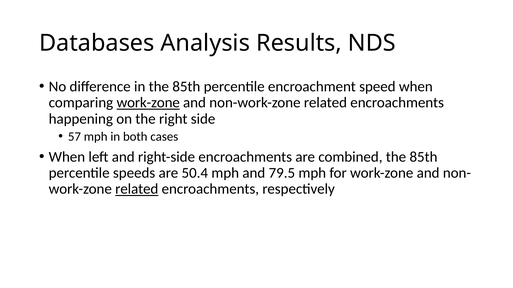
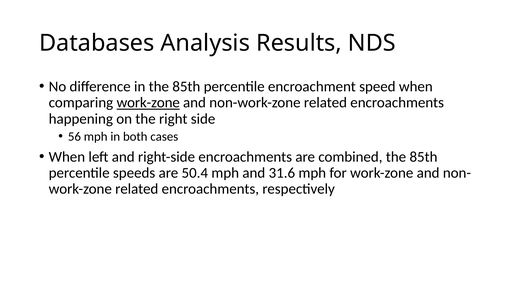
57: 57 -> 56
79.5: 79.5 -> 31.6
related at (137, 189) underline: present -> none
